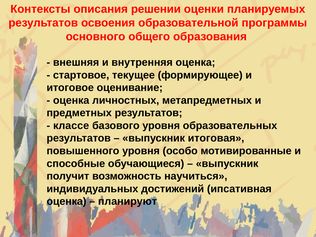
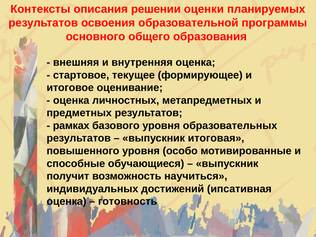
классе: классе -> рамках
планируют: планируют -> готовность
